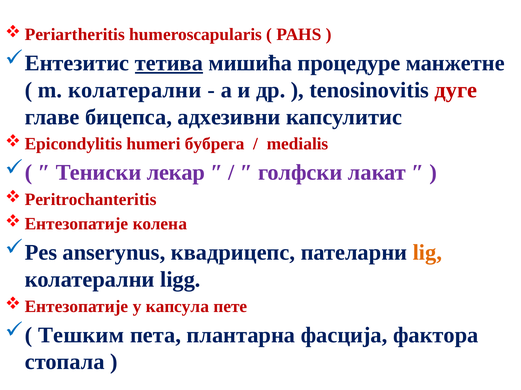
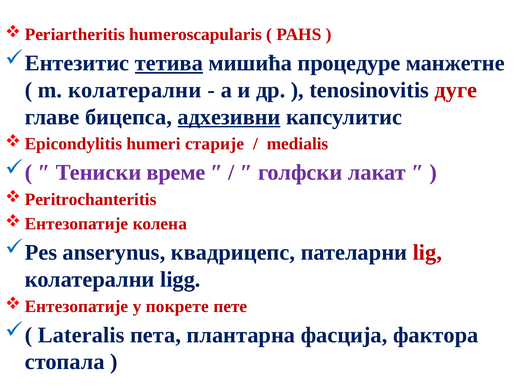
адхезивни underline: none -> present
бубрега: бубрега -> старије
лекар: лекар -> време
lig colour: orange -> red
капсула: капсула -> покрете
Тешким: Тешким -> Lateralis
